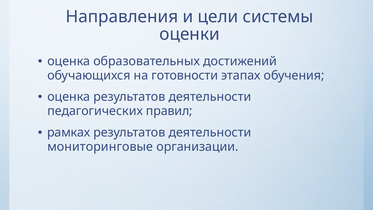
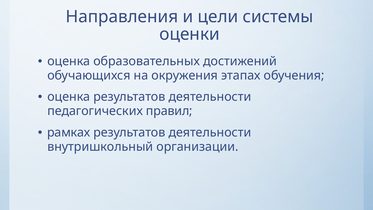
готовности: готовности -> окружения
мониторинговые: мониторинговые -> внутришкольный
